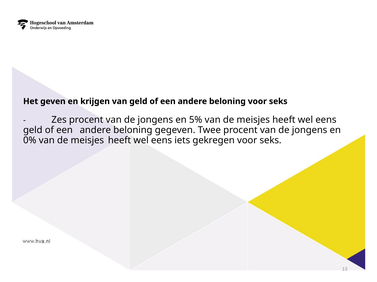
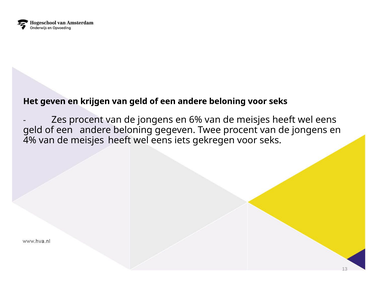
5%: 5% -> 6%
0%: 0% -> 4%
